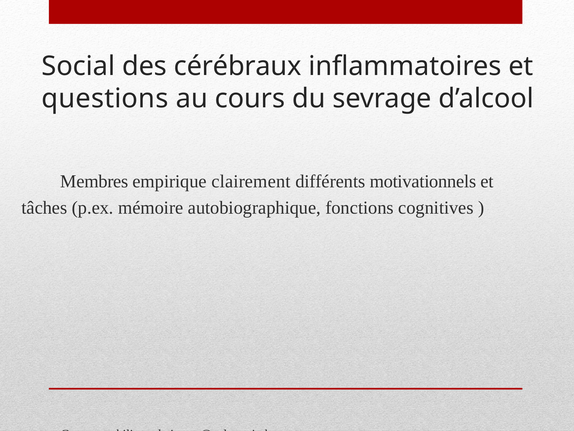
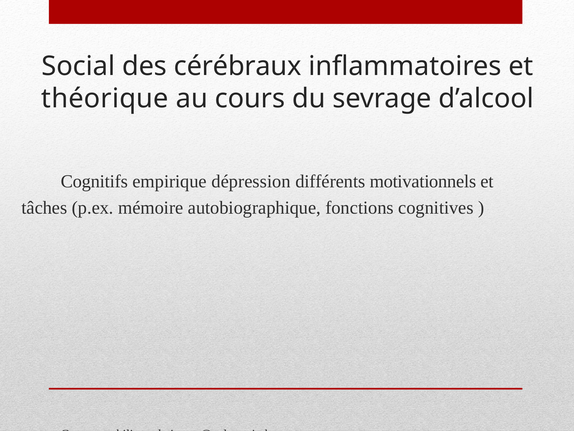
questions: questions -> théorique
Membres: Membres -> Cognitifs
clairement: clairement -> dépression
